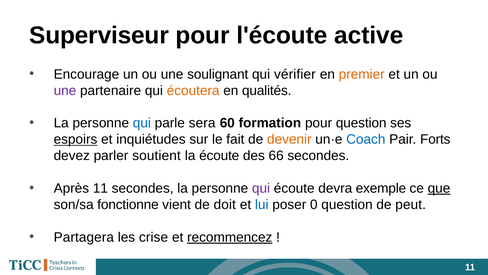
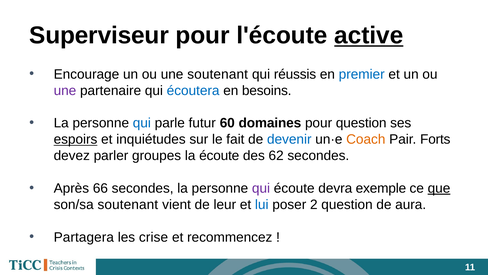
active underline: none -> present
une soulignant: soulignant -> soutenant
vérifier: vérifier -> réussis
premier colour: orange -> blue
écoutera colour: orange -> blue
qualités: qualités -> besoins
sera: sera -> futur
formation: formation -> domaines
devenir colour: orange -> blue
Coach colour: blue -> orange
soutient: soutient -> groupes
66: 66 -> 62
Après 11: 11 -> 66
son/sa fonctionne: fonctionne -> soutenant
doit: doit -> leur
0: 0 -> 2
peut: peut -> aura
recommencez underline: present -> none
